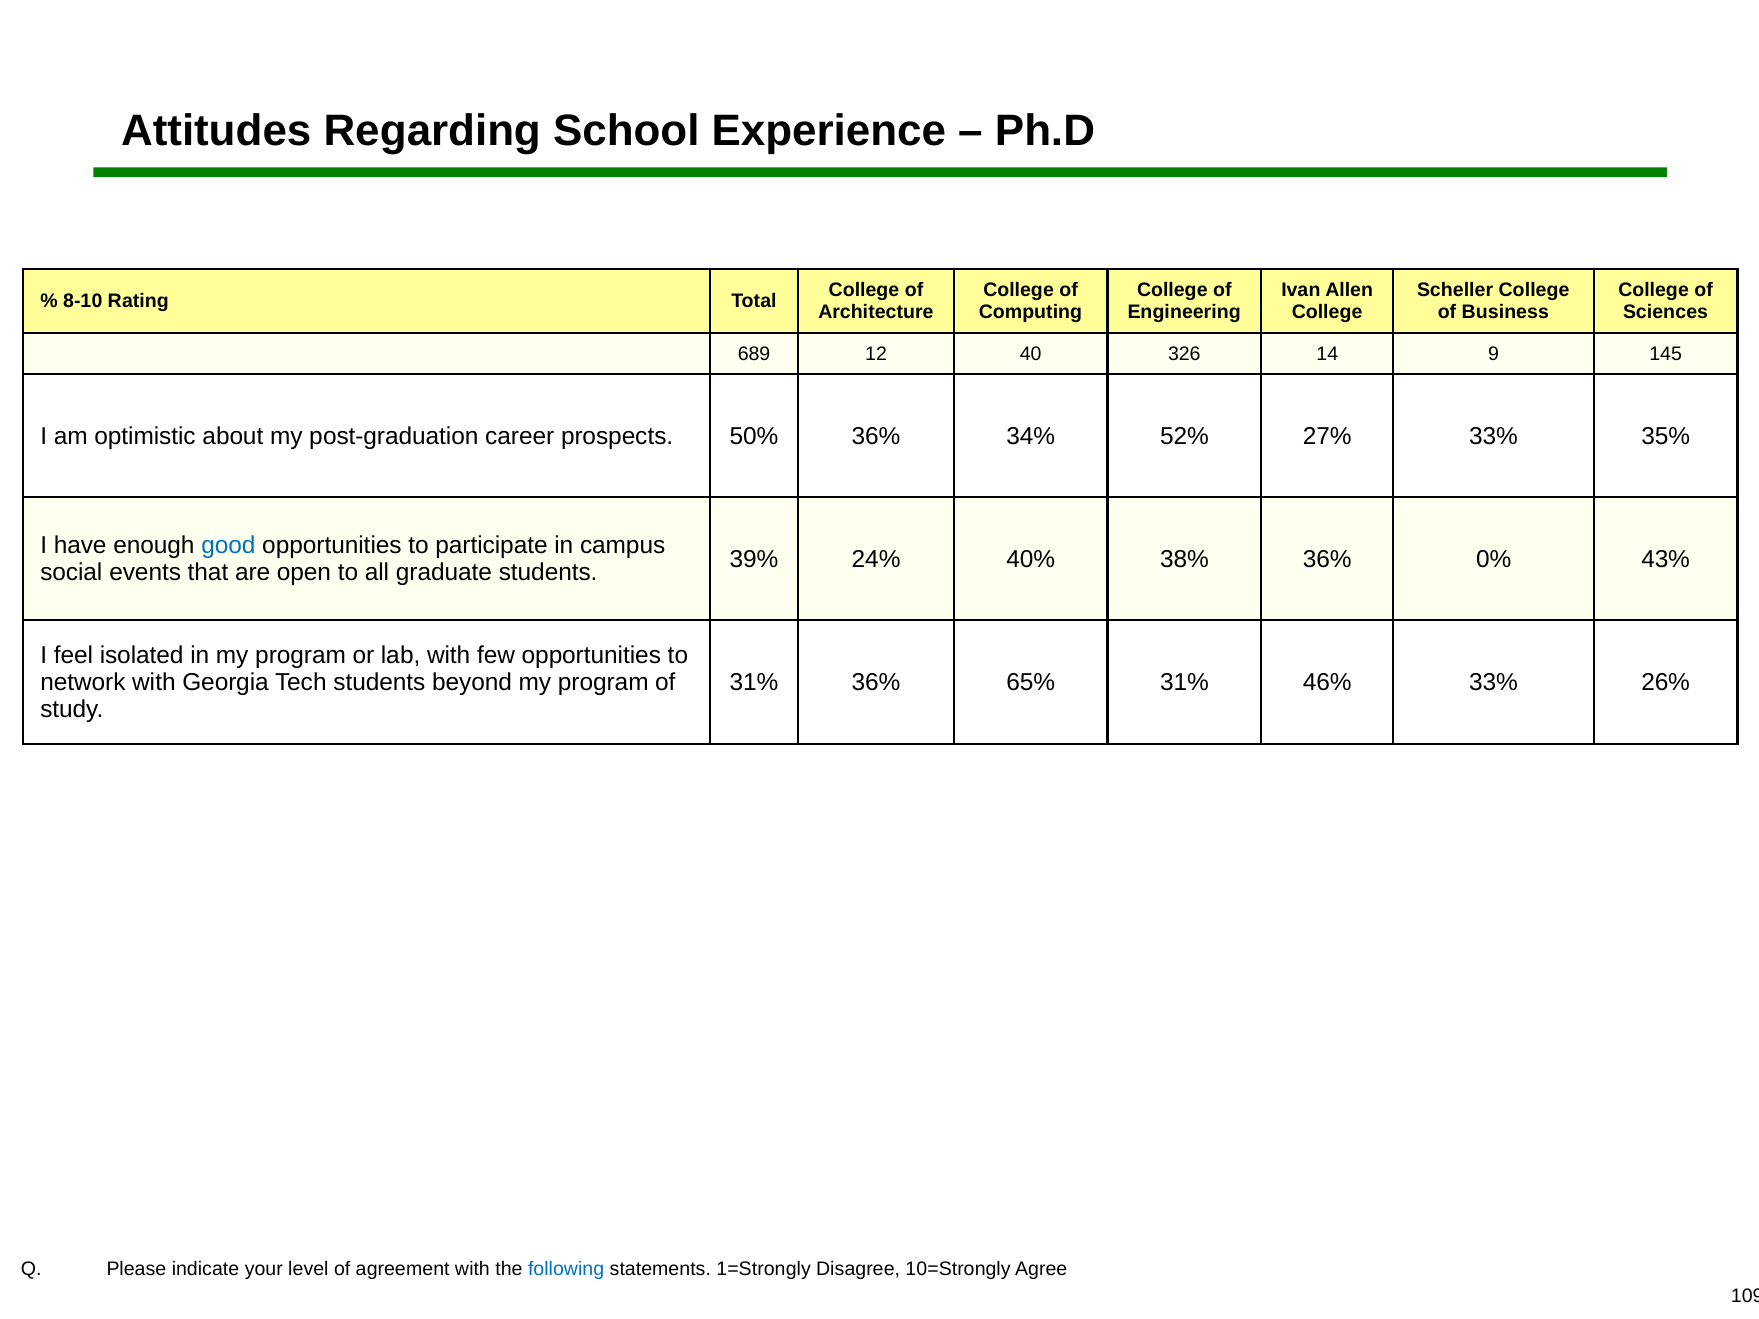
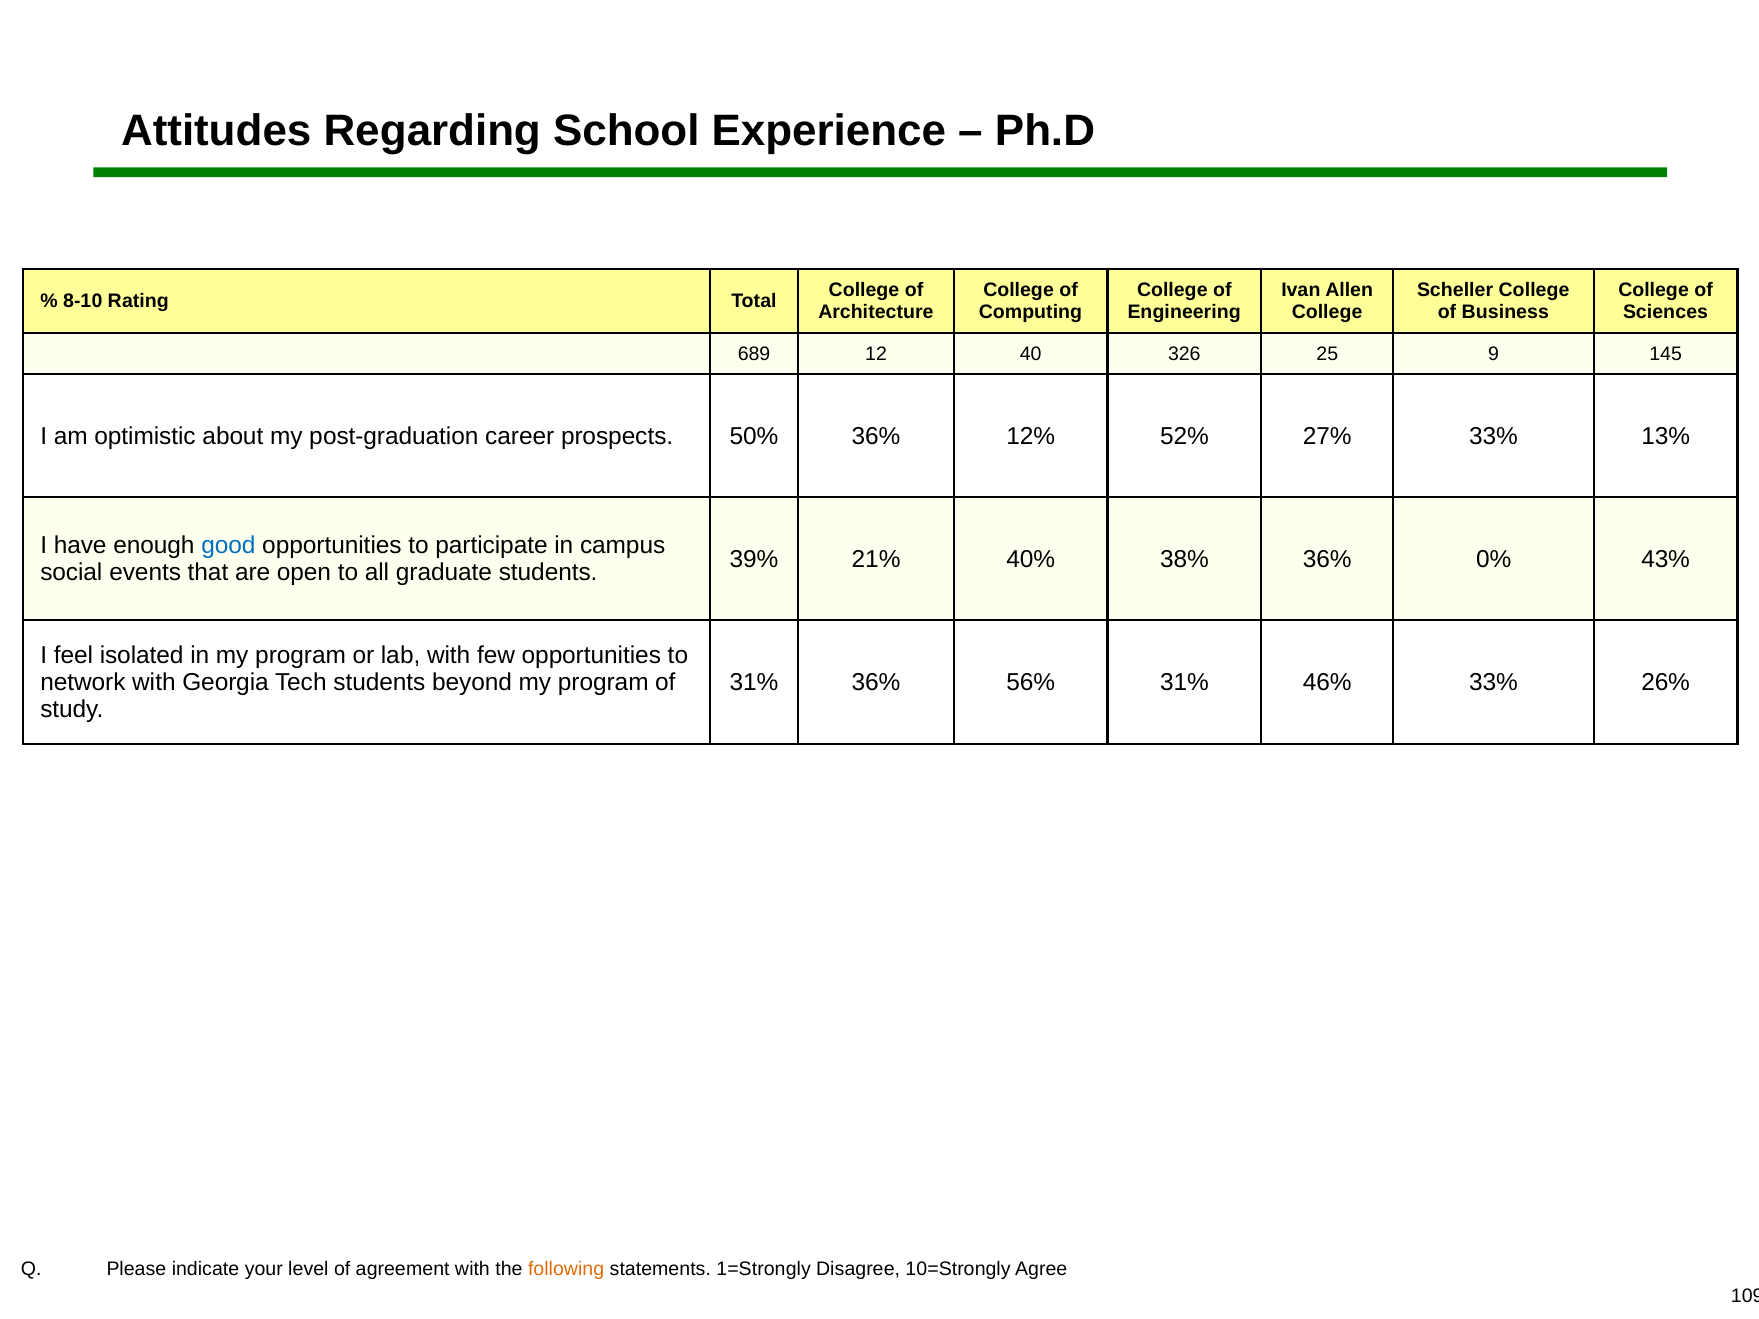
14: 14 -> 25
34%: 34% -> 12%
35%: 35% -> 13%
24%: 24% -> 21%
65%: 65% -> 56%
following colour: blue -> orange
